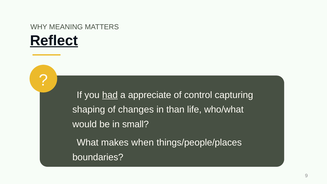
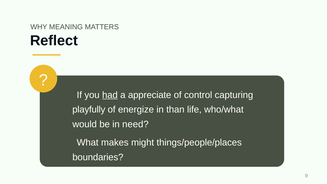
Reflect underline: present -> none
shaping: shaping -> playfully
changes: changes -> energize
small: small -> need
when: when -> might
